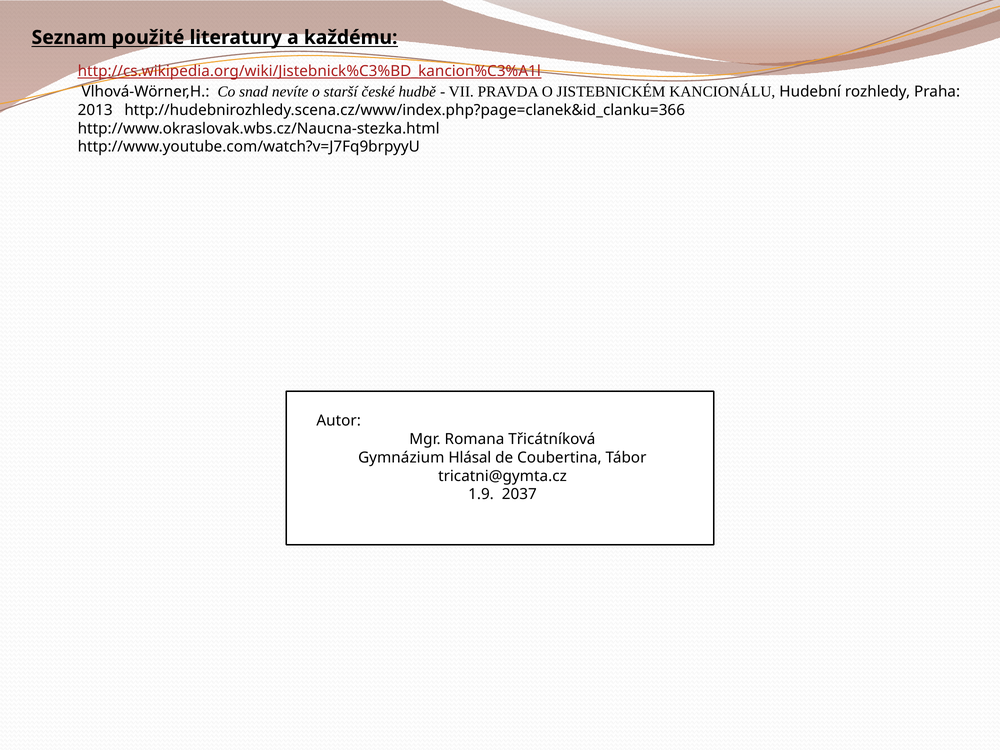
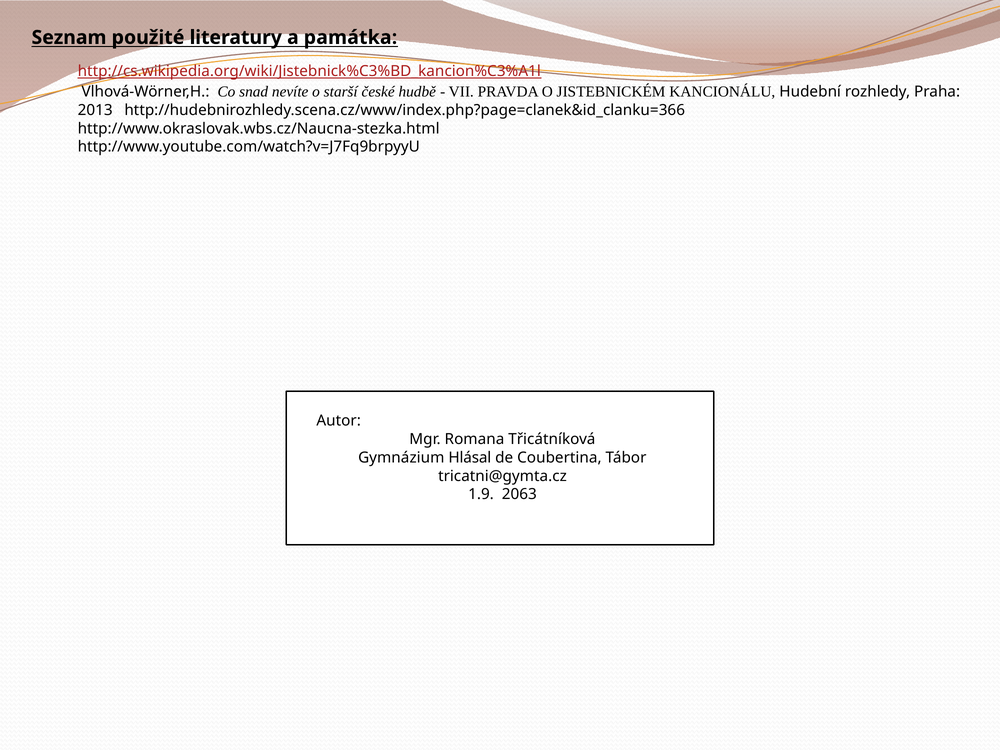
každému: každému -> památka
2037: 2037 -> 2063
